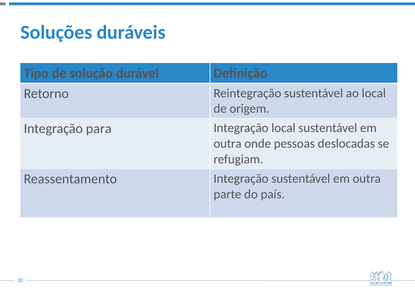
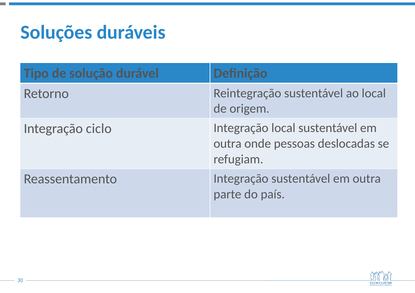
para: para -> ciclo
